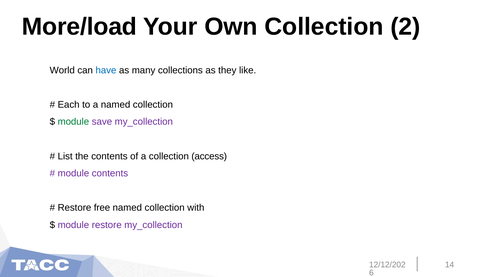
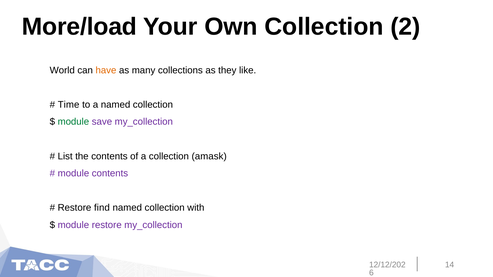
have colour: blue -> orange
Each: Each -> Time
access: access -> amask
free: free -> find
